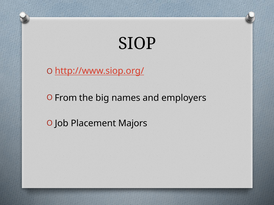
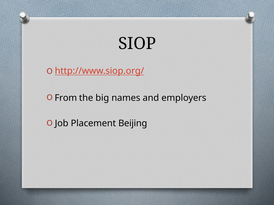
Majors: Majors -> Beijing
